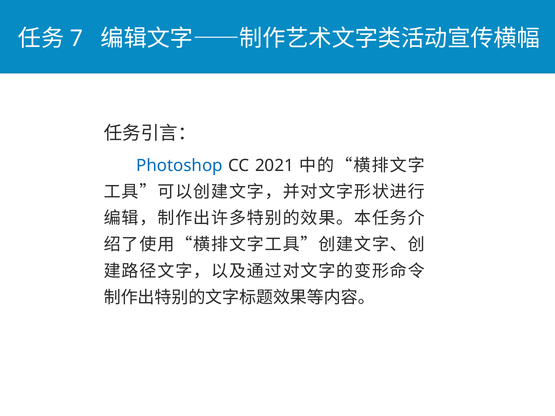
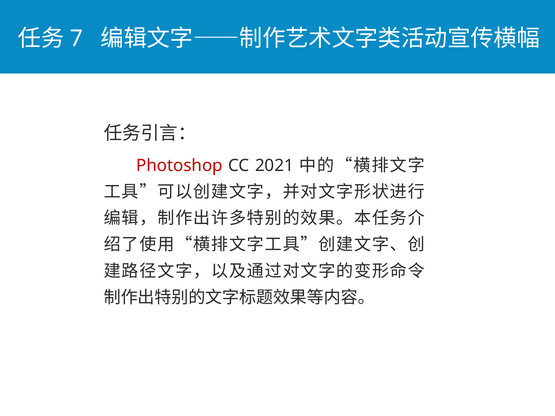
Photoshop colour: blue -> red
